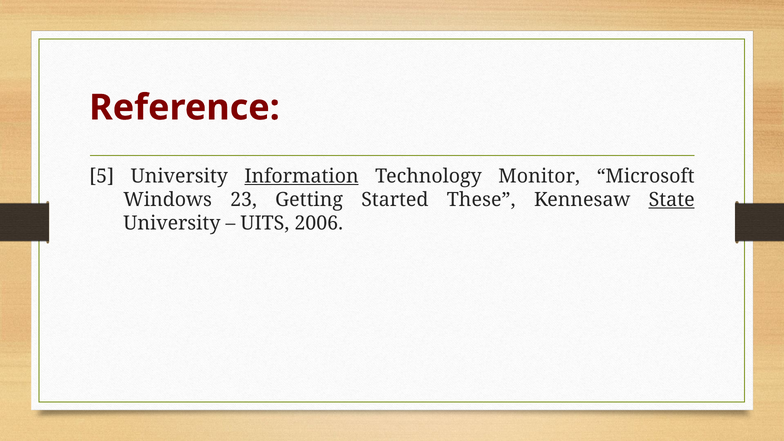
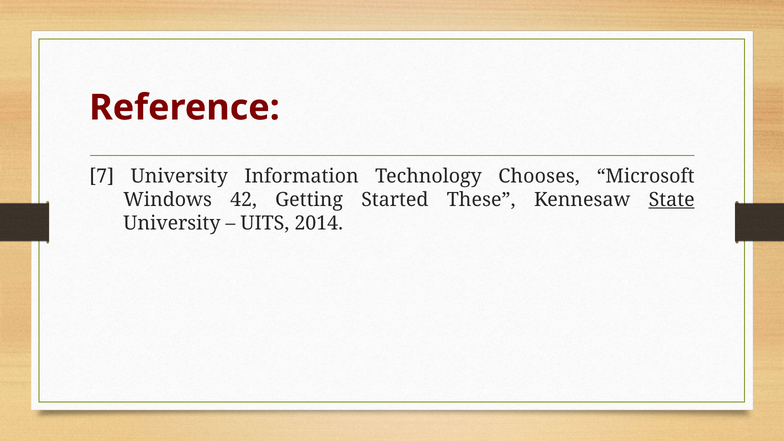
5: 5 -> 7
Information underline: present -> none
Monitor: Monitor -> Chooses
23: 23 -> 42
2006: 2006 -> 2014
